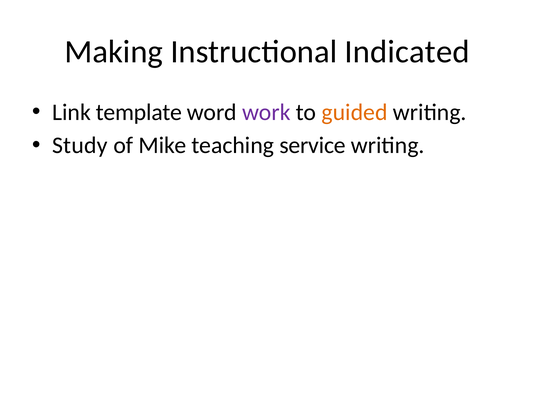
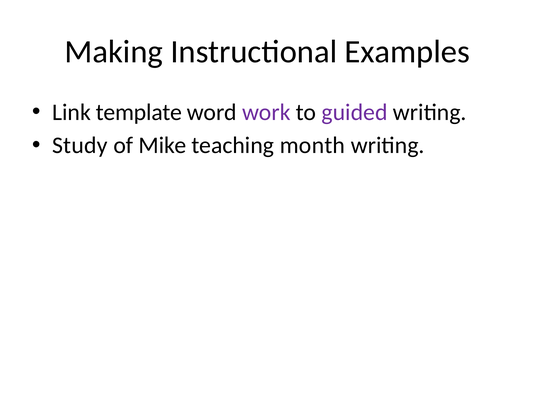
Indicated: Indicated -> Examples
guided colour: orange -> purple
service: service -> month
